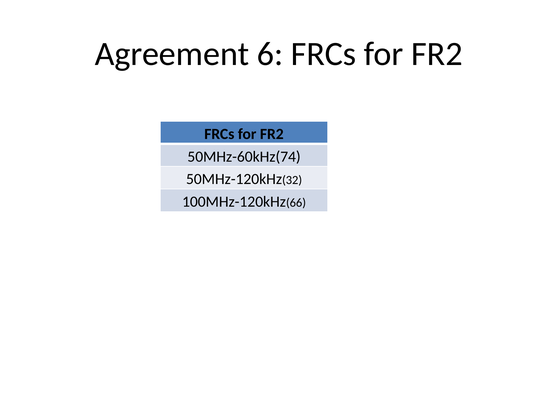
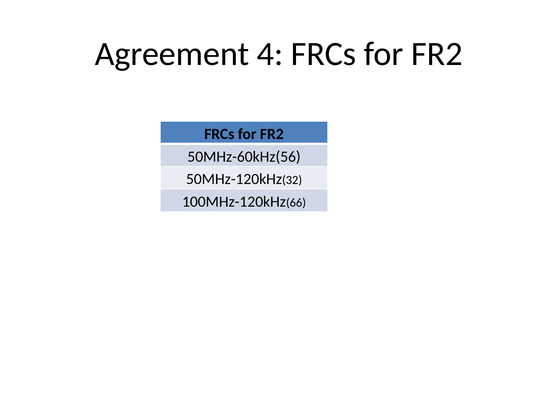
6: 6 -> 4
50MHz-60kHz(74: 50MHz-60kHz(74 -> 50MHz-60kHz(56
